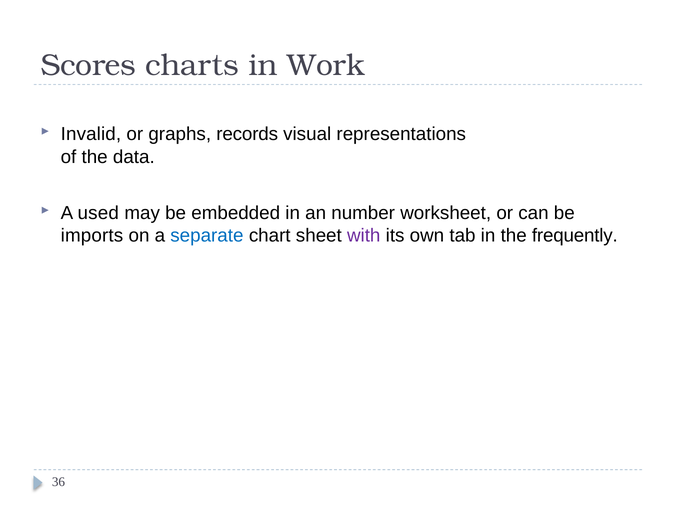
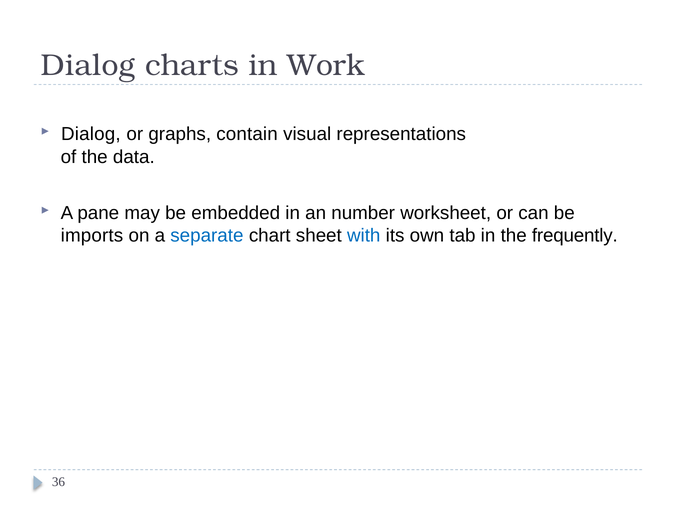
Scores at (88, 65): Scores -> Dialog
Invalid at (91, 134): Invalid -> Dialog
records: records -> contain
used: used -> pane
with colour: purple -> blue
